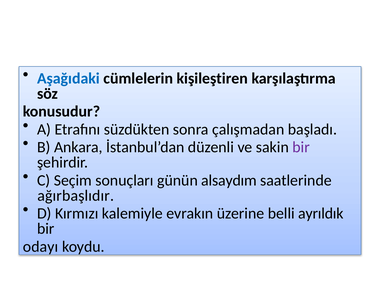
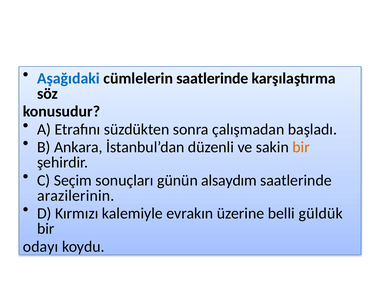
cümlelerin kişileştiren: kişileştiren -> saatlerinde
bir at (301, 147) colour: purple -> orange
ağırbaşlıdır: ağırbaşlıdır -> arazilerinin
ayrıldık: ayrıldık -> güldük
